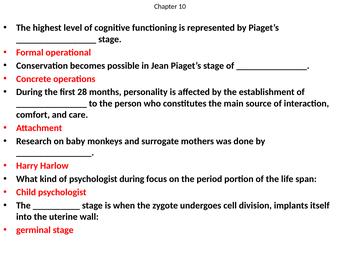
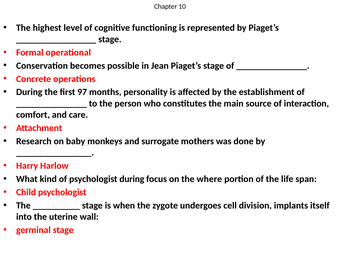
28: 28 -> 97
period: period -> where
